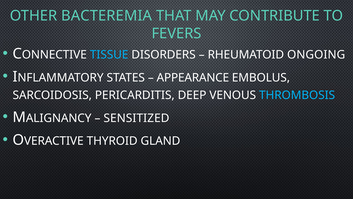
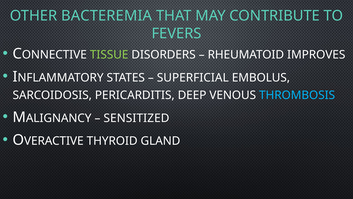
TISSUE colour: light blue -> light green
ONGOING: ONGOING -> IMPROVES
APPEARANCE: APPEARANCE -> SUPERFICIAL
